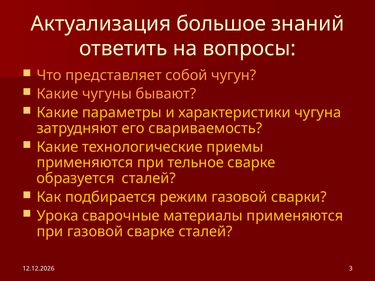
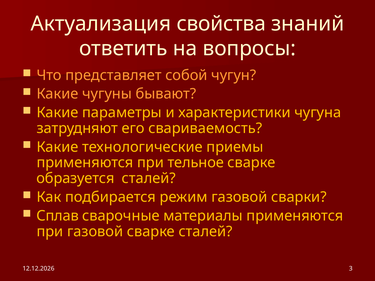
большое: большое -> свойства
Урока: Урока -> Сплав
